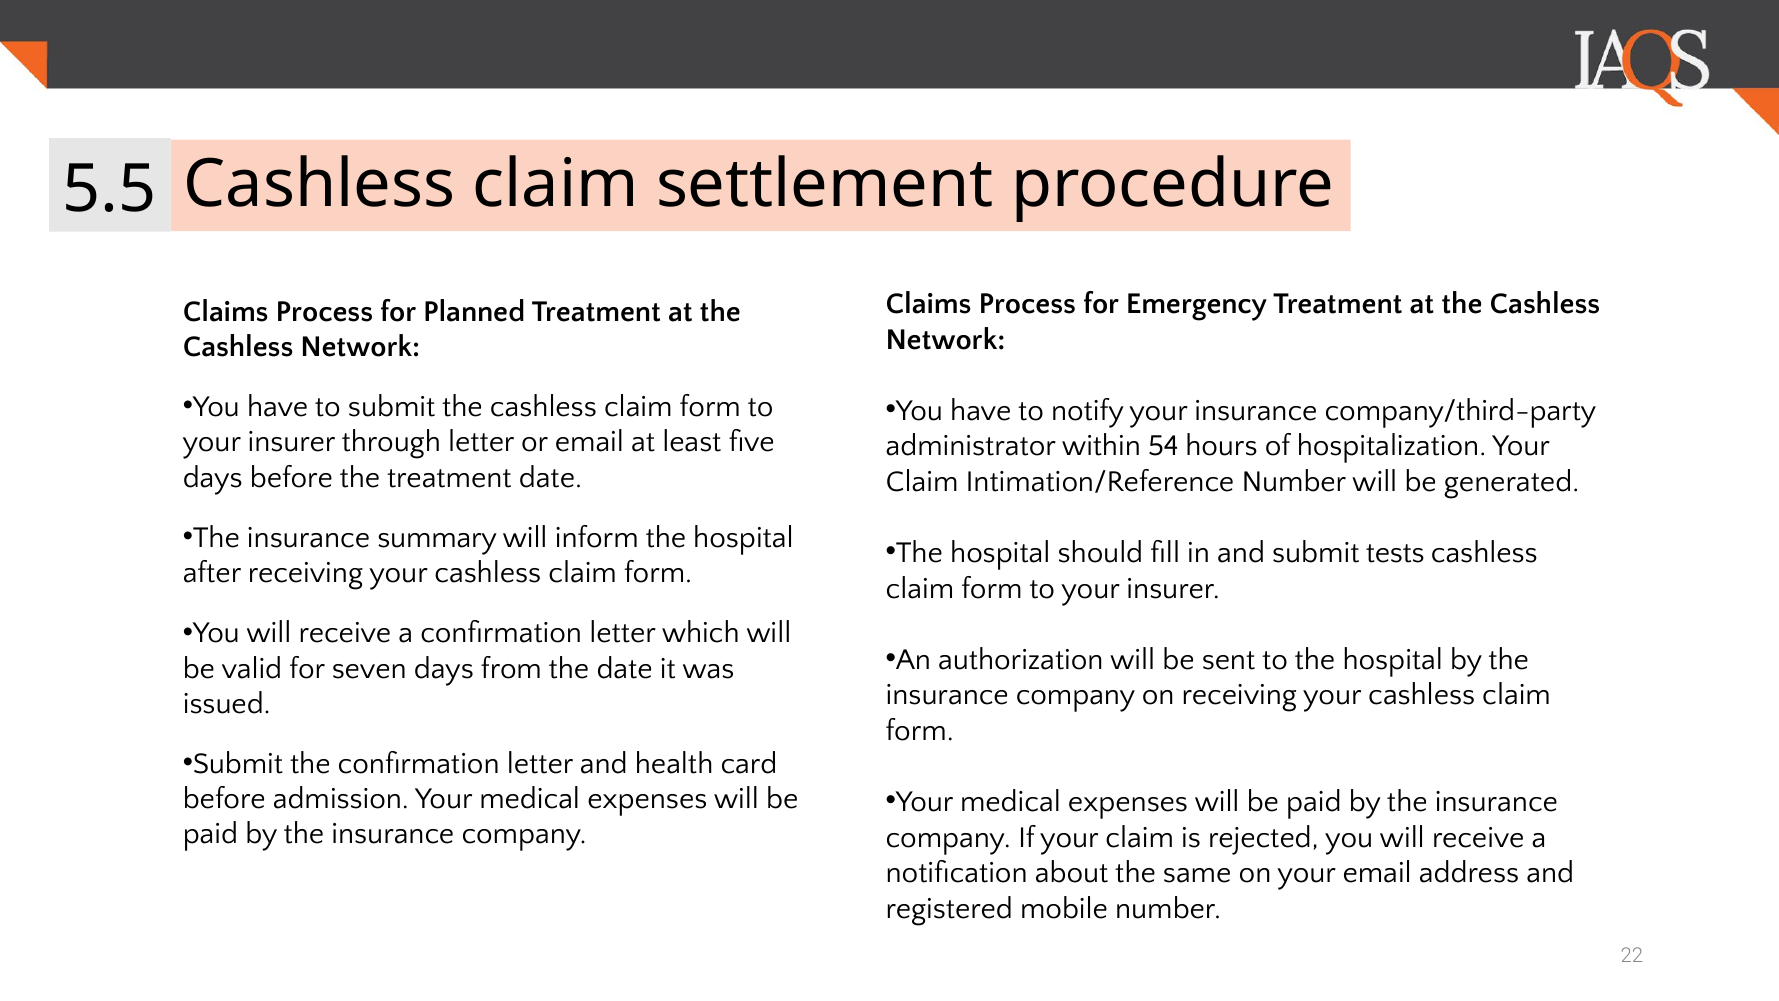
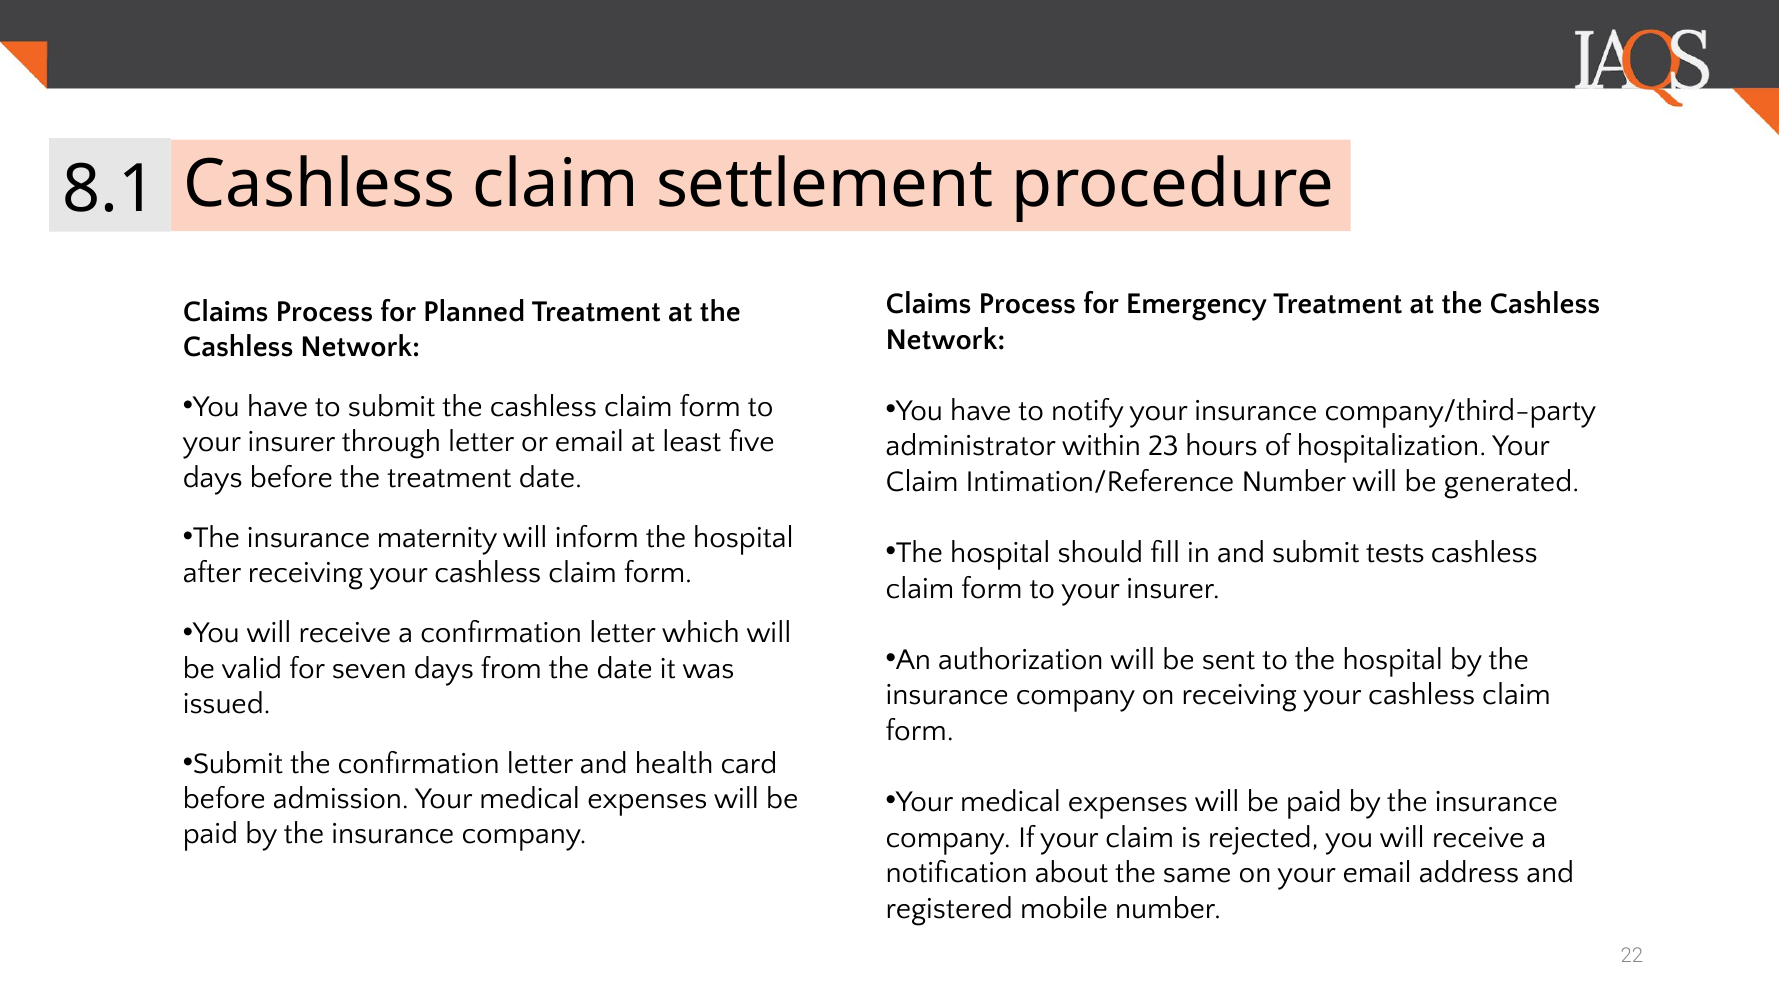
5.5: 5.5 -> 8.1
54: 54 -> 23
summary: summary -> maternity
